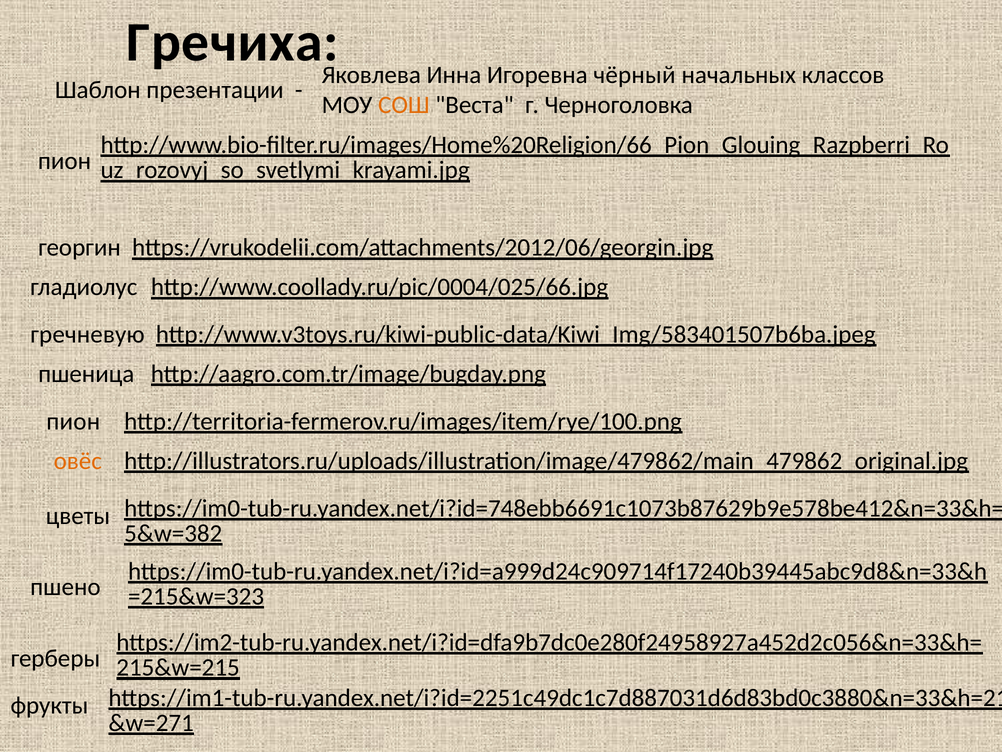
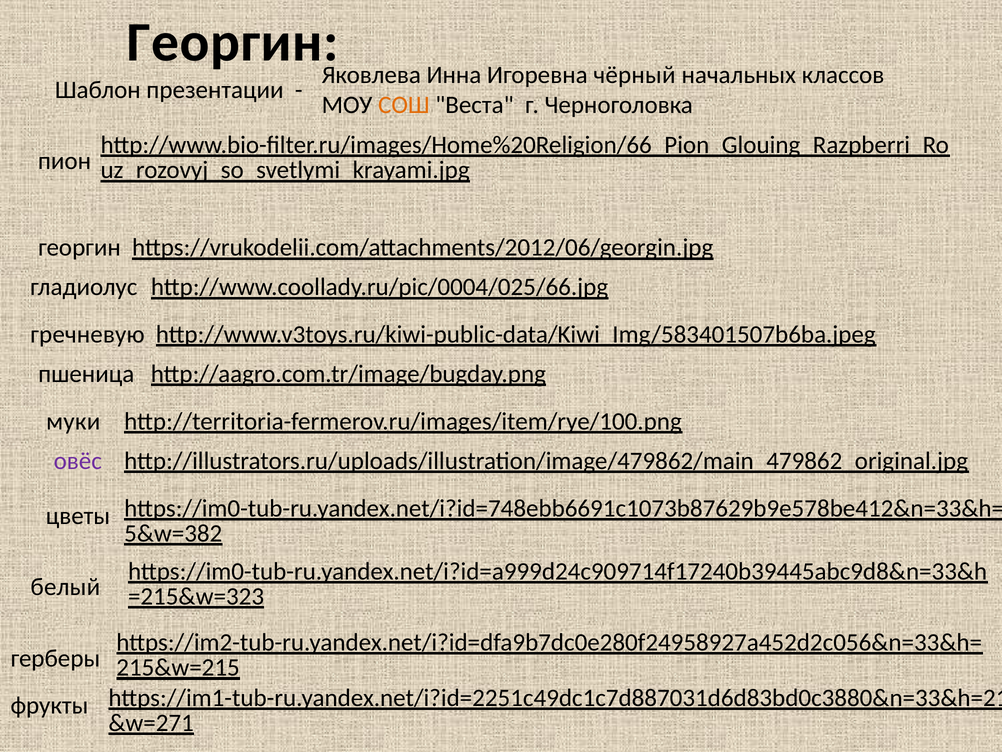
Гречиха at (233, 42): Гречиха -> Георгин
пион at (73, 421): пион -> муки
овёс colour: orange -> purple
пшено: пшено -> белый
